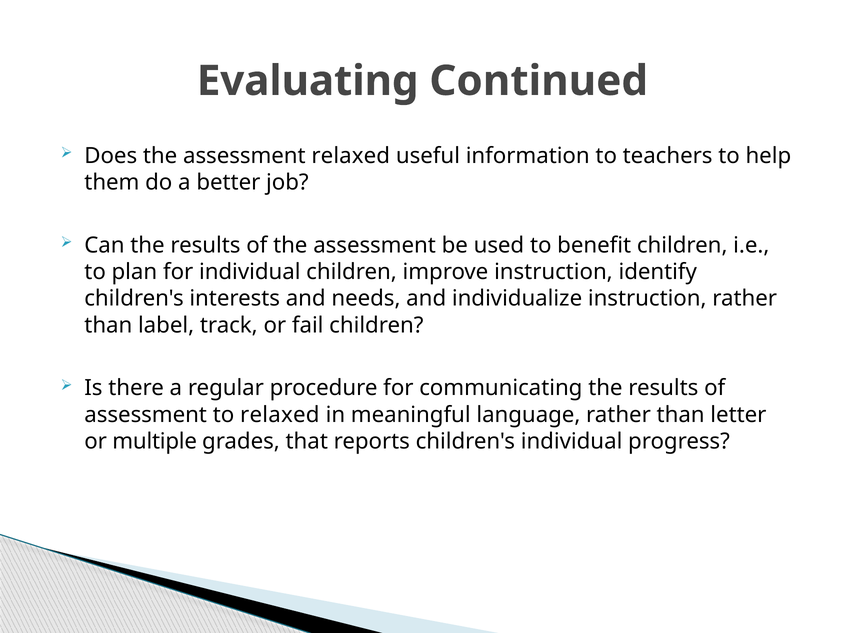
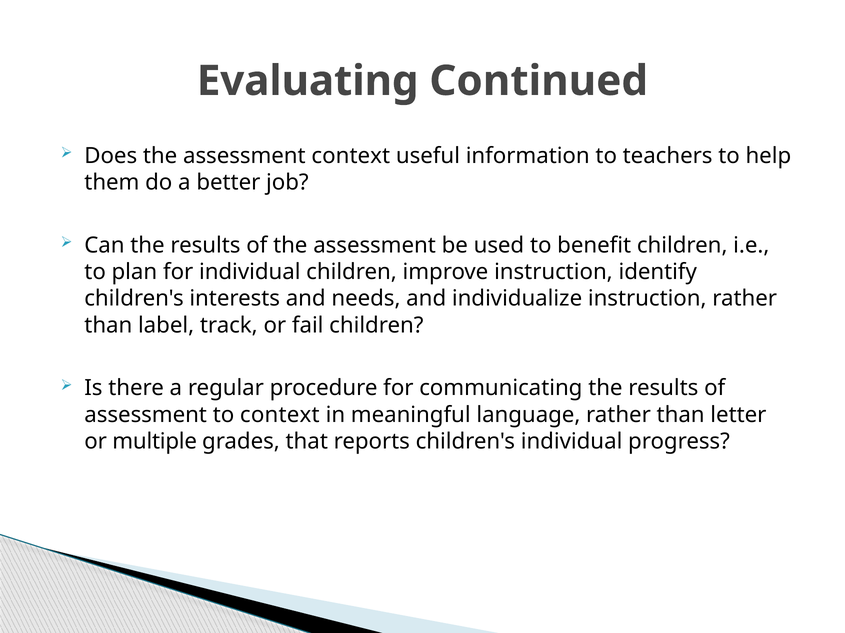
assessment relaxed: relaxed -> context
to relaxed: relaxed -> context
